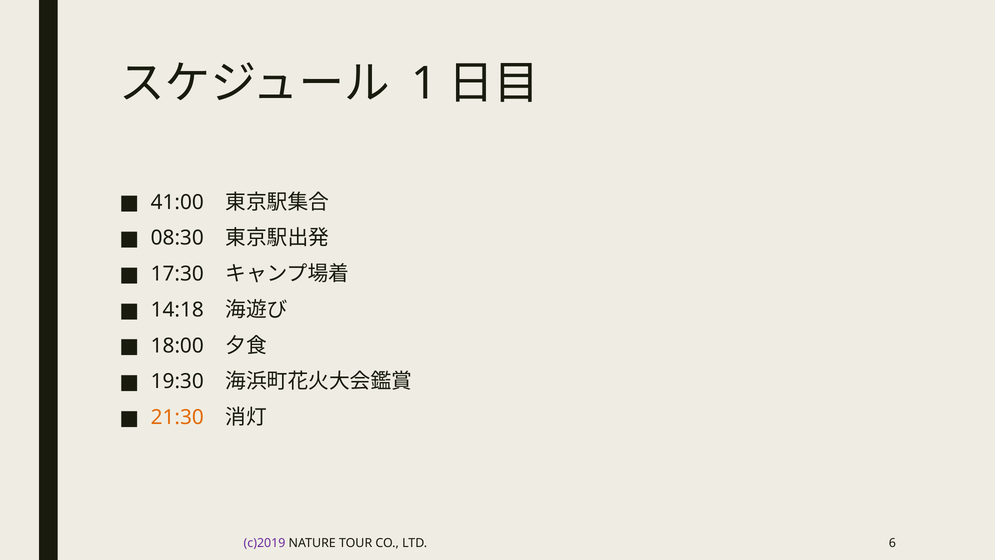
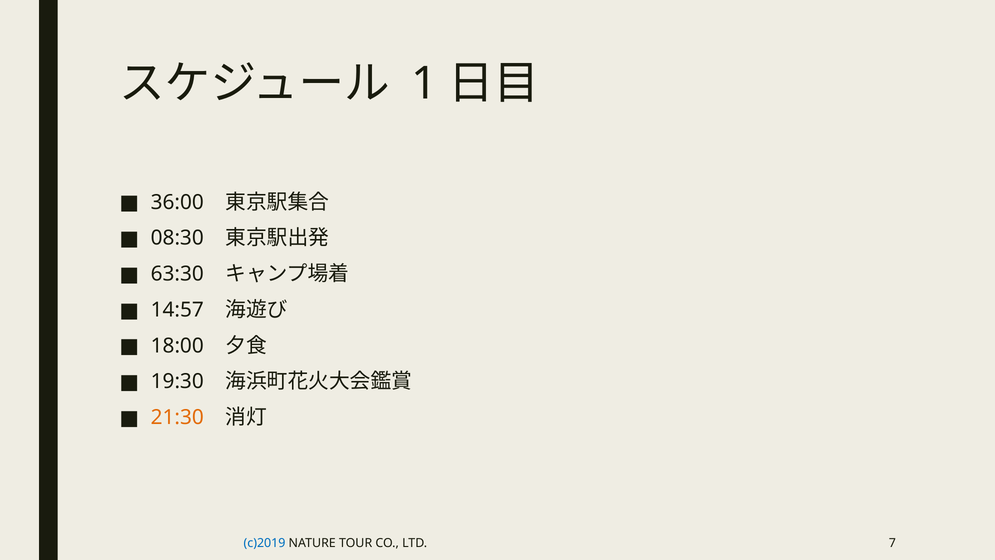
41:00: 41:00 -> 36:00
17:30: 17:30 -> 63:30
14:18: 14:18 -> 14:57
c)2019 colour: purple -> blue
6: 6 -> 7
